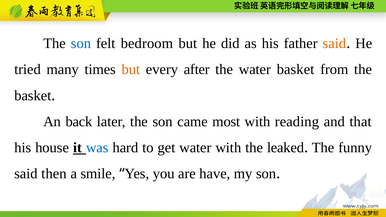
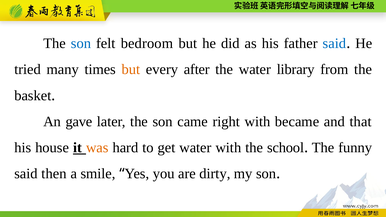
said at (334, 43) colour: orange -> blue
water basket: basket -> library
back: back -> gave
most: most -> right
reading: reading -> became
was colour: blue -> orange
leaked: leaked -> school
have: have -> dirty
